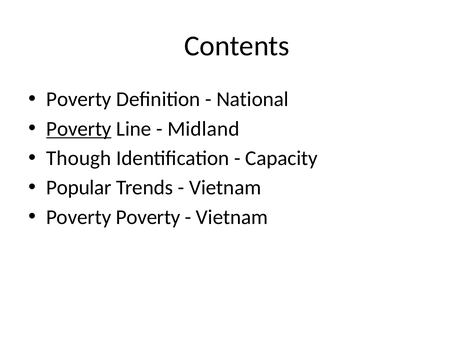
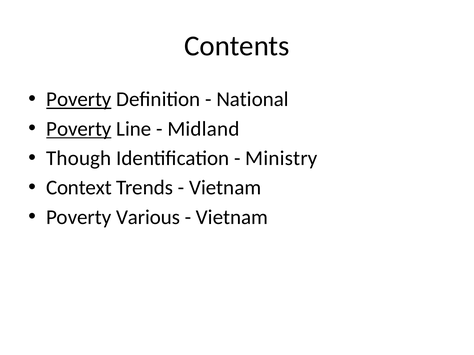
Poverty at (79, 99) underline: none -> present
Capacity: Capacity -> Ministry
Popular: Popular -> Context
Poverty Poverty: Poverty -> Various
